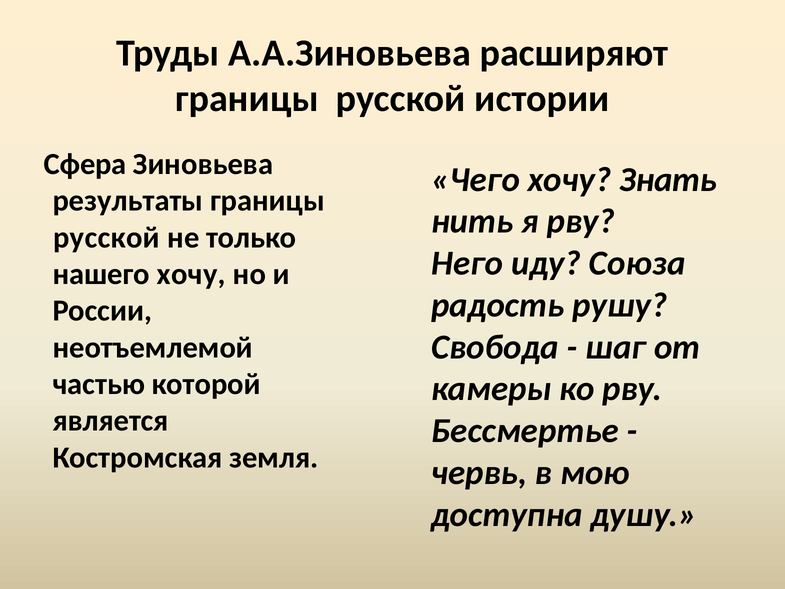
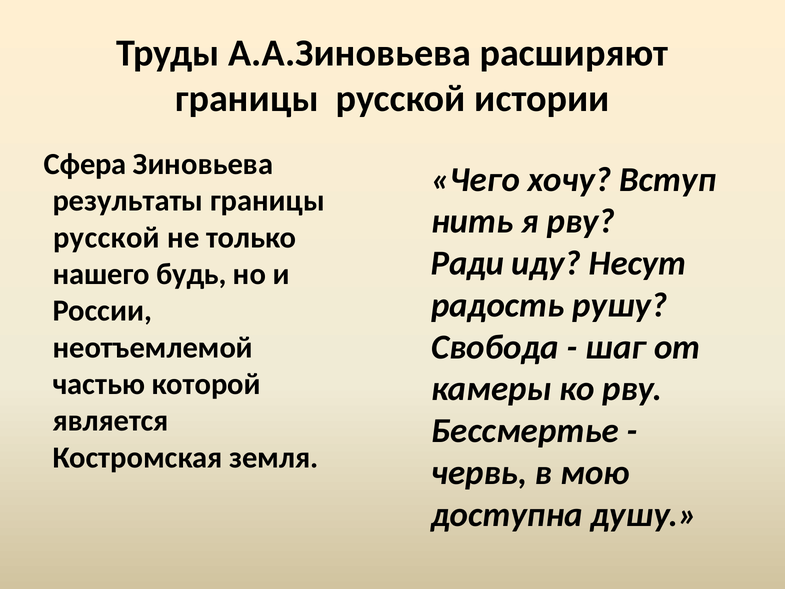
Знать: Знать -> Вступ
Него: Него -> Ради
Союза: Союза -> Несут
нашего хочу: хочу -> будь
